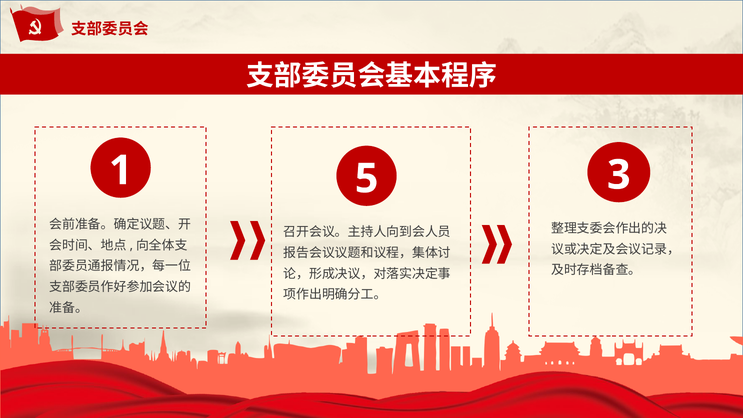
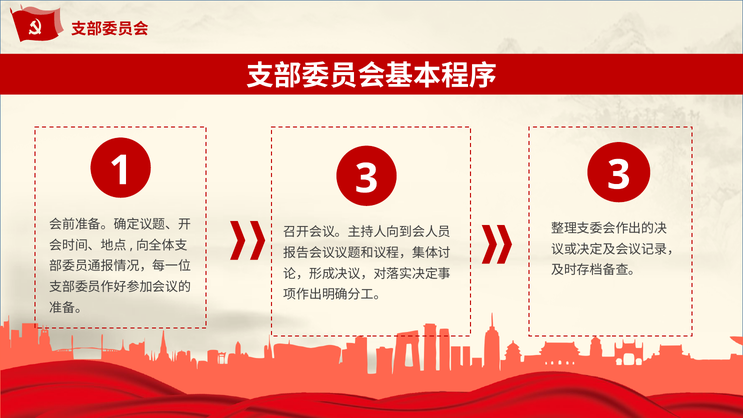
1 5: 5 -> 3
